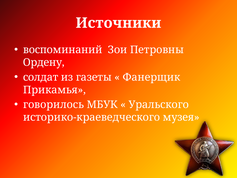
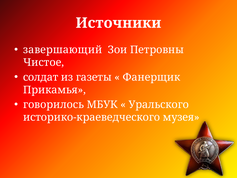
воспоминаний: воспоминаний -> завершающий
Ордену: Ордену -> Чистое
